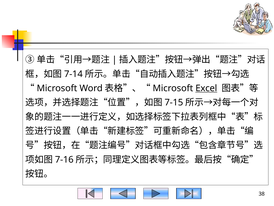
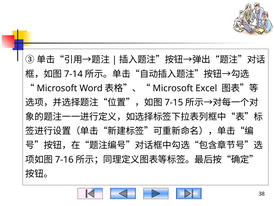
Excel underline: present -> none
